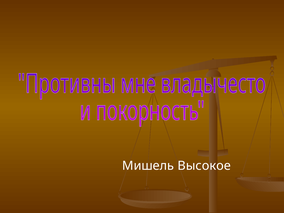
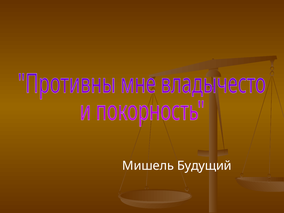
Высокое: Высокое -> Будущий
